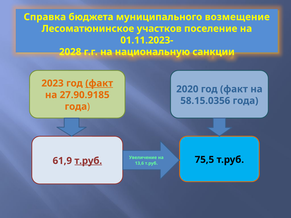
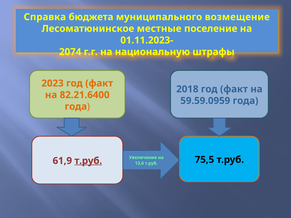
участков: участков -> местные
2028: 2028 -> 2074
санкции: санкции -> штрафы
факт at (99, 83) underline: present -> none
2020: 2020 -> 2018
27.90.9185: 27.90.9185 -> 82.21.6400
58.15.0356: 58.15.0356 -> 59.59.0959
